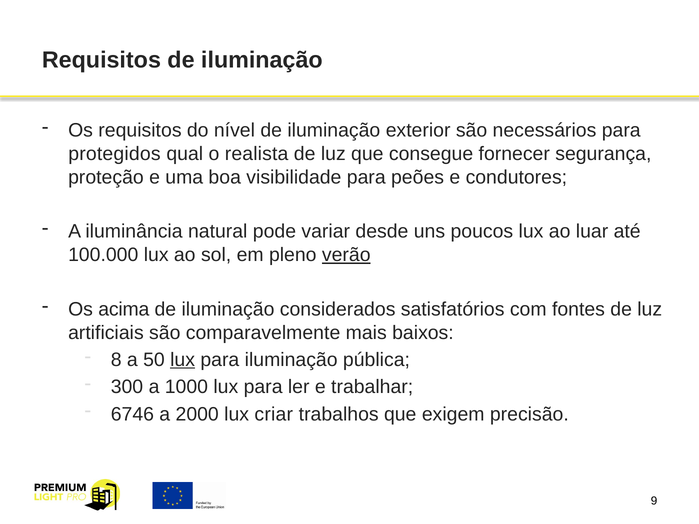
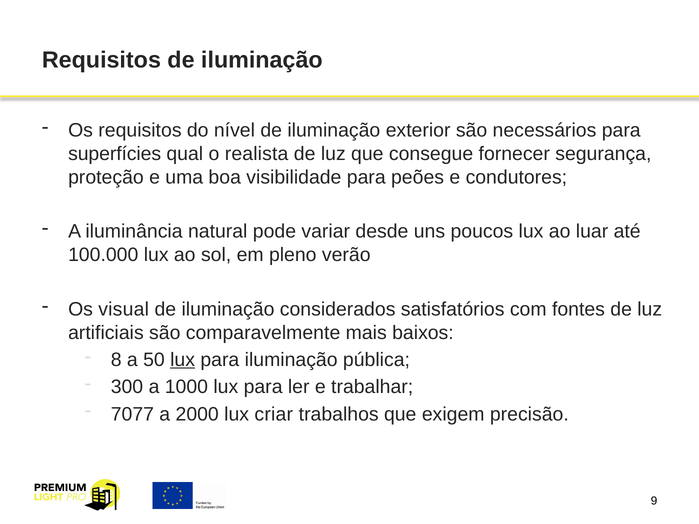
protegidos: protegidos -> superfícies
verão underline: present -> none
acima: acima -> visual
6746: 6746 -> 7077
